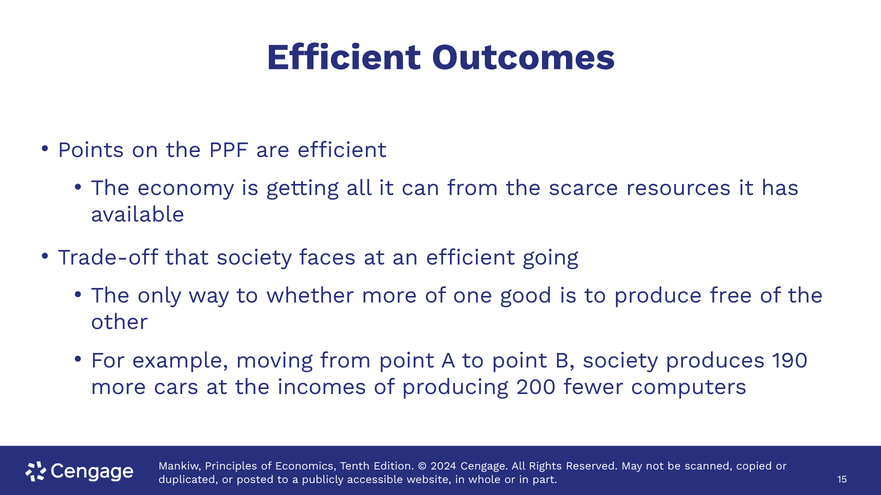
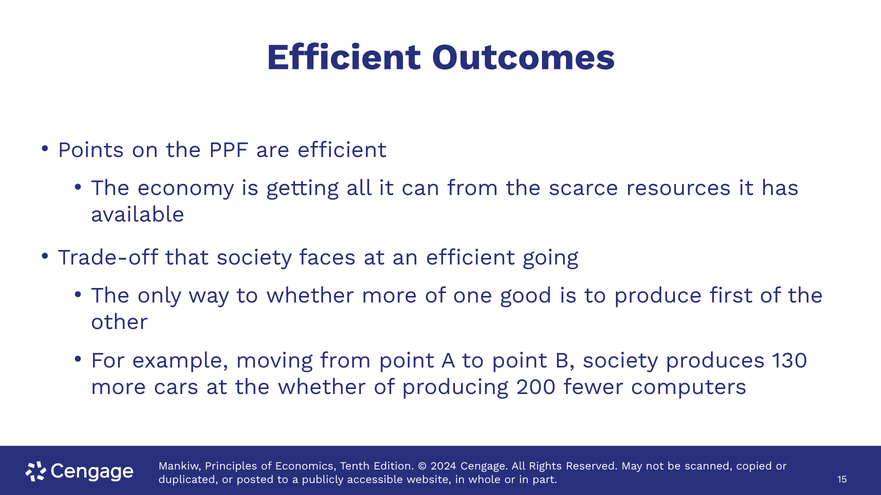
free: free -> first
190: 190 -> 130
the incomes: incomes -> whether
